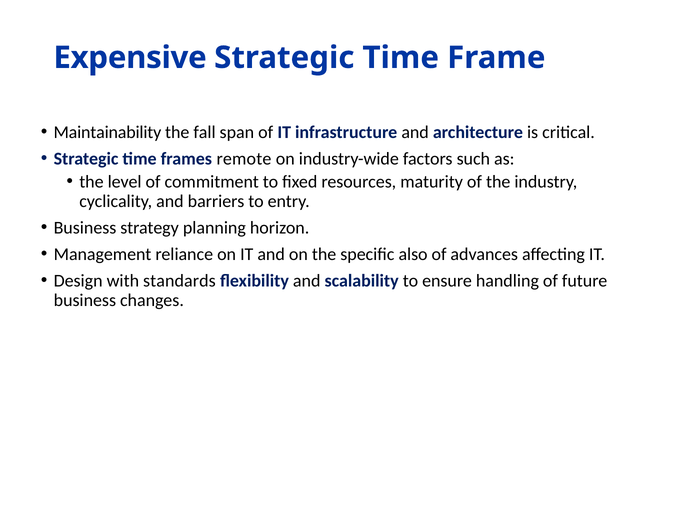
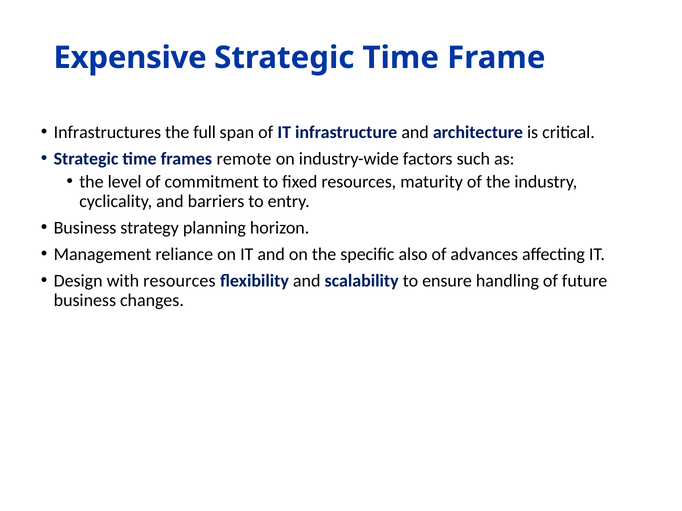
Maintainability: Maintainability -> Infrastructures
fall: fall -> full
with standards: standards -> resources
